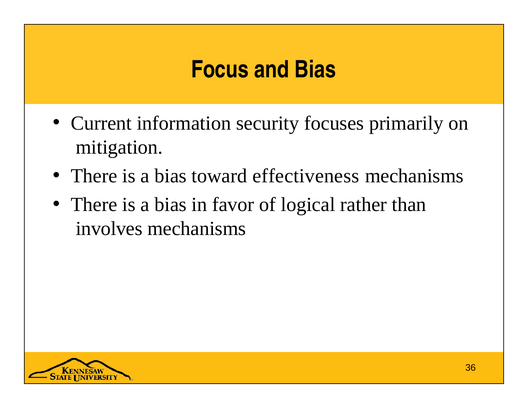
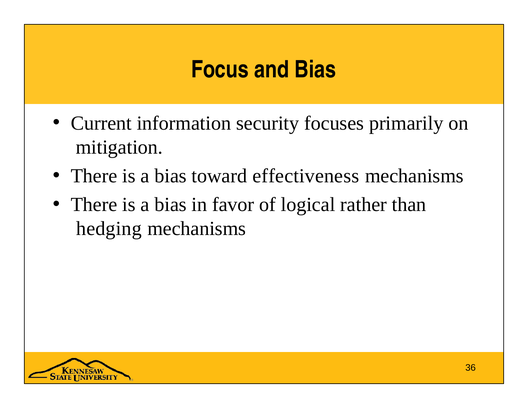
involves: involves -> hedging
